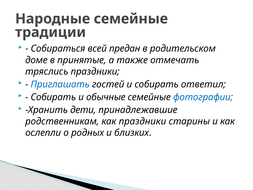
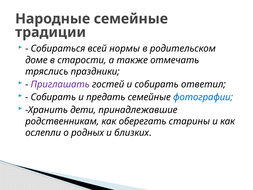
предан: предан -> нормы
принятые: принятые -> старости
Приглашать colour: blue -> purple
обычные: обычные -> предать
как праздники: праздники -> оберегать
